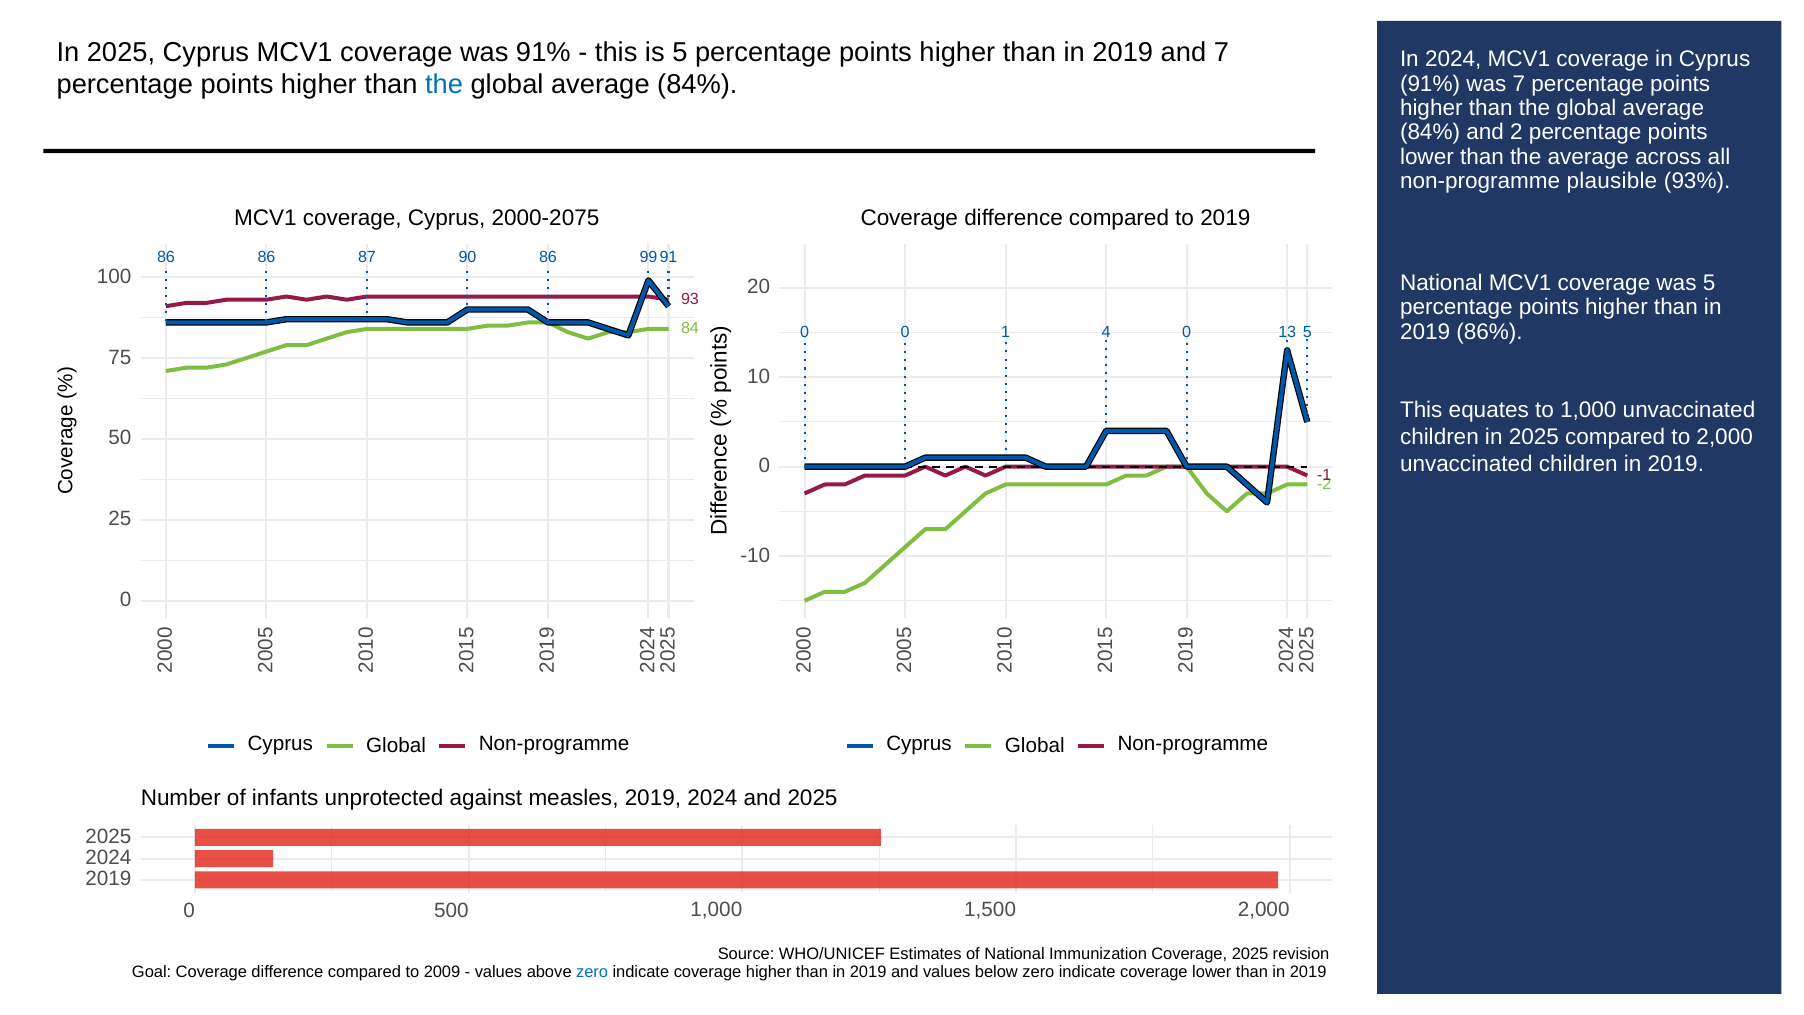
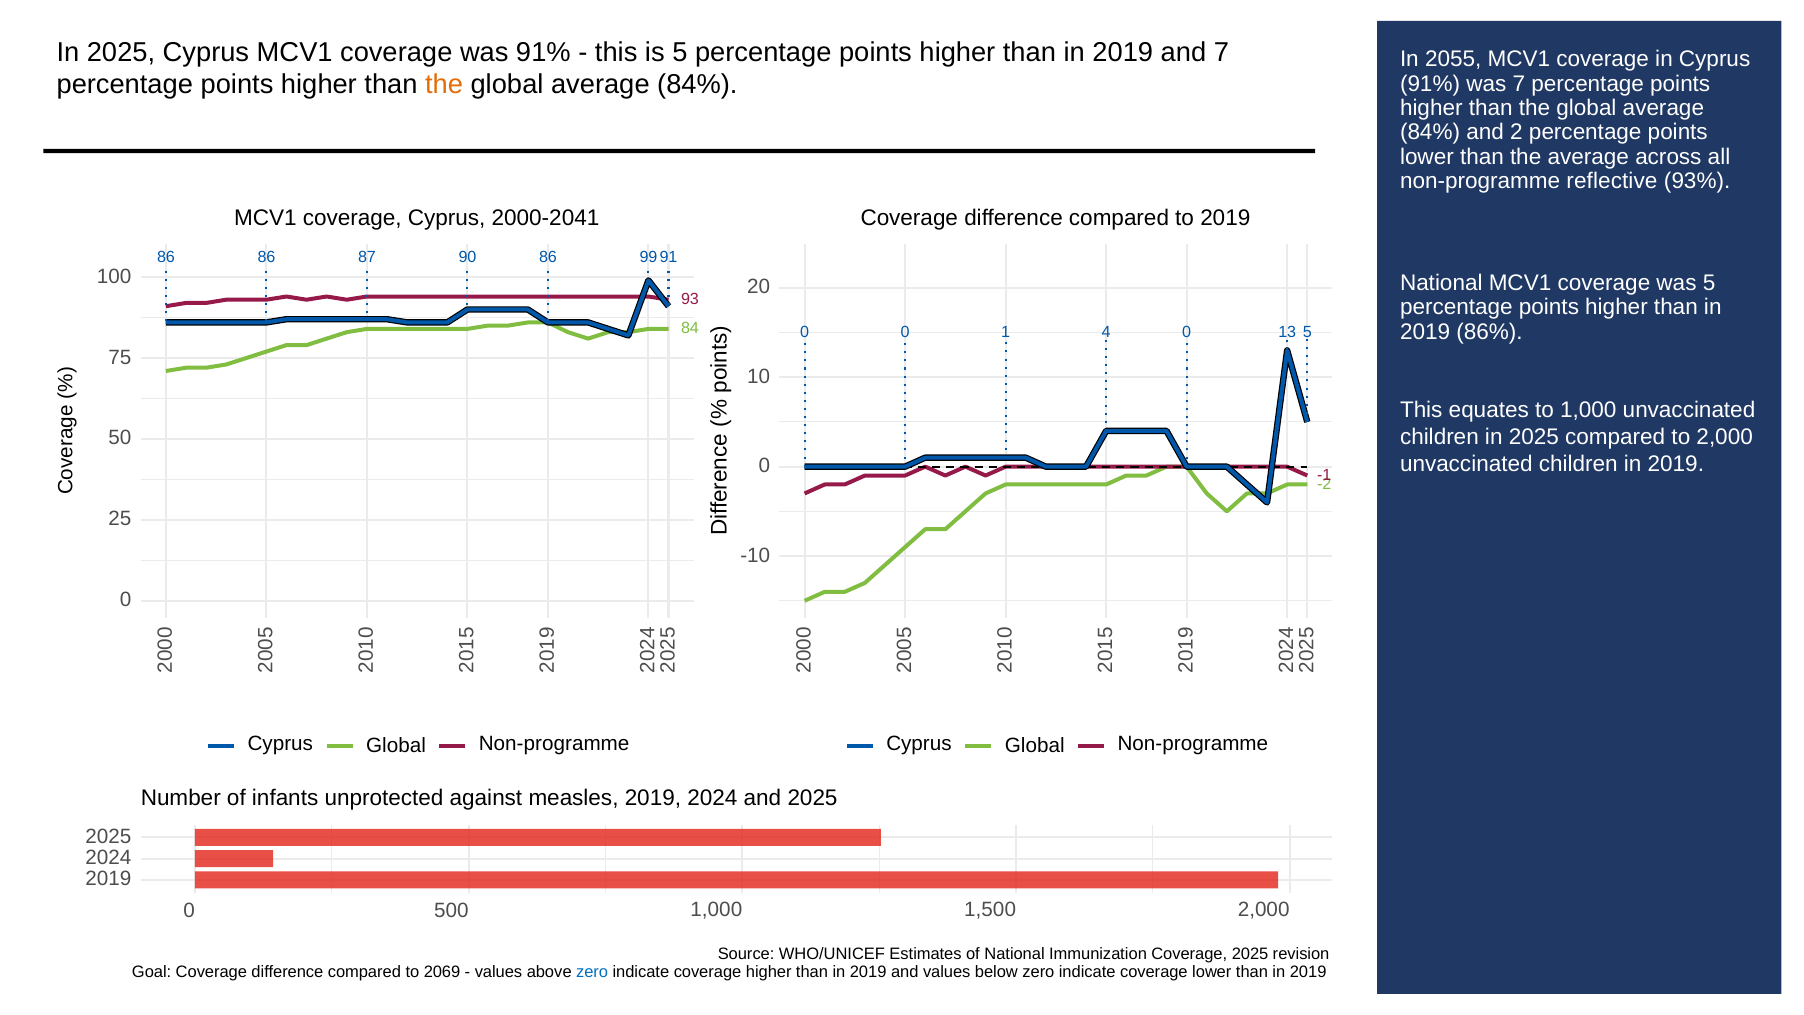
In 2024: 2024 -> 2055
the at (444, 85) colour: blue -> orange
plausible: plausible -> reflective
2000-2075: 2000-2075 -> 2000-2041
2009: 2009 -> 2069
